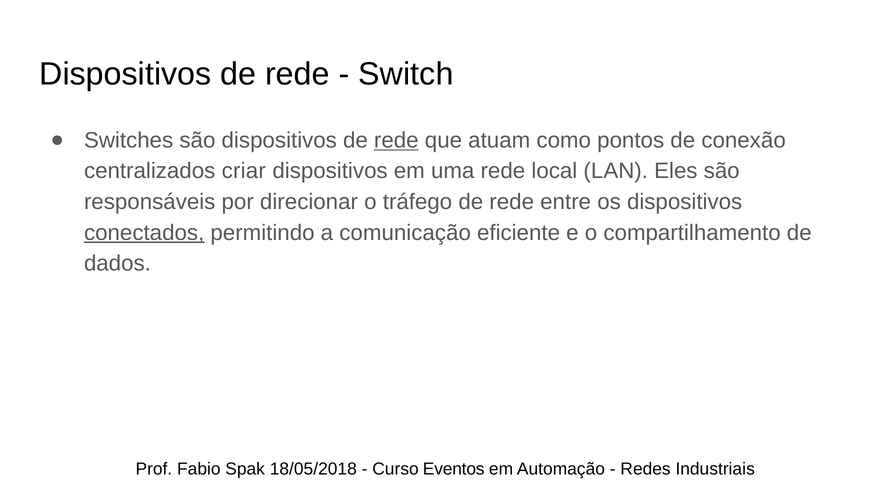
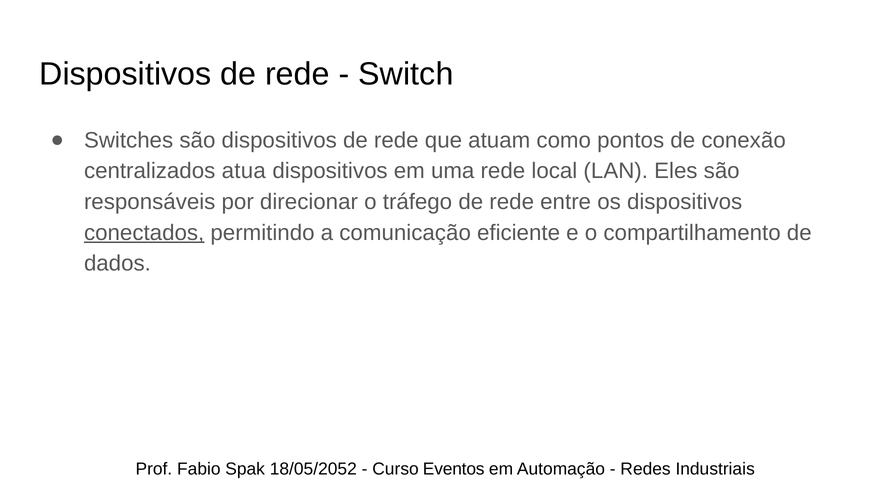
rede at (396, 140) underline: present -> none
criar: criar -> atua
18/05/2018: 18/05/2018 -> 18/05/2052
